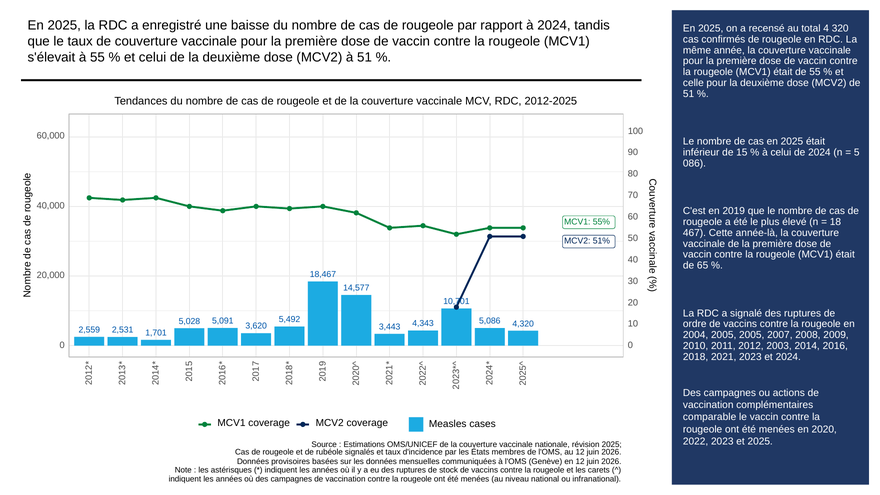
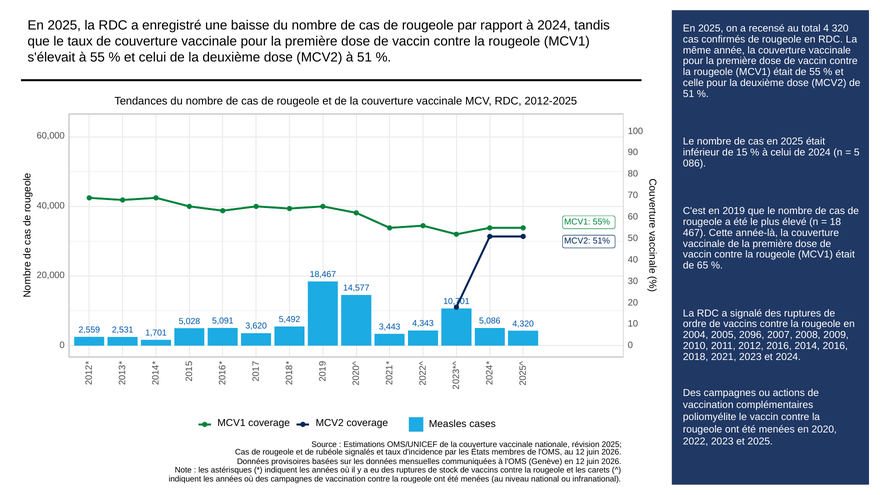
2005 2005: 2005 -> 2096
2012 2003: 2003 -> 2016
comparable: comparable -> poliomyélite
